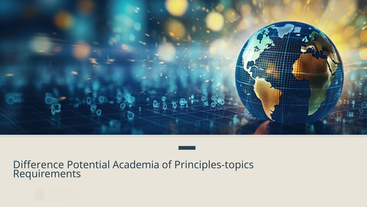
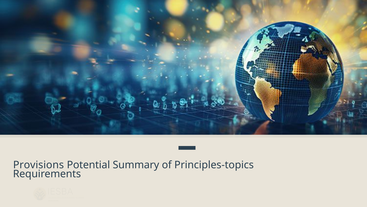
Difference: Difference -> Provisions
Academia: Academia -> Summary
